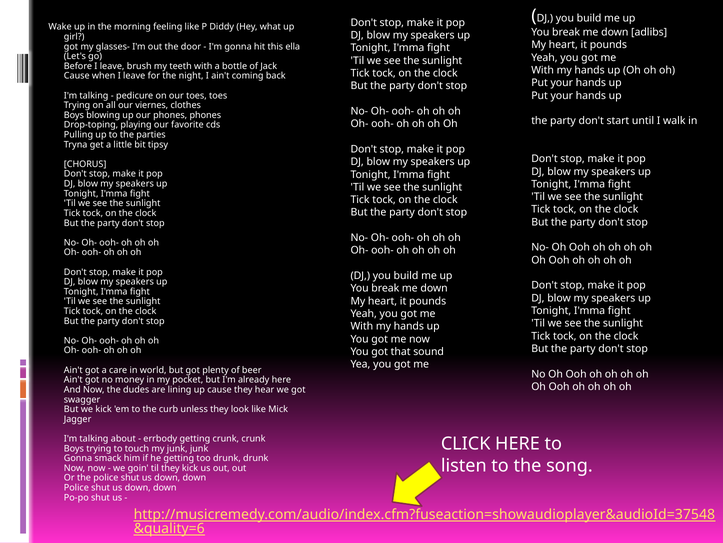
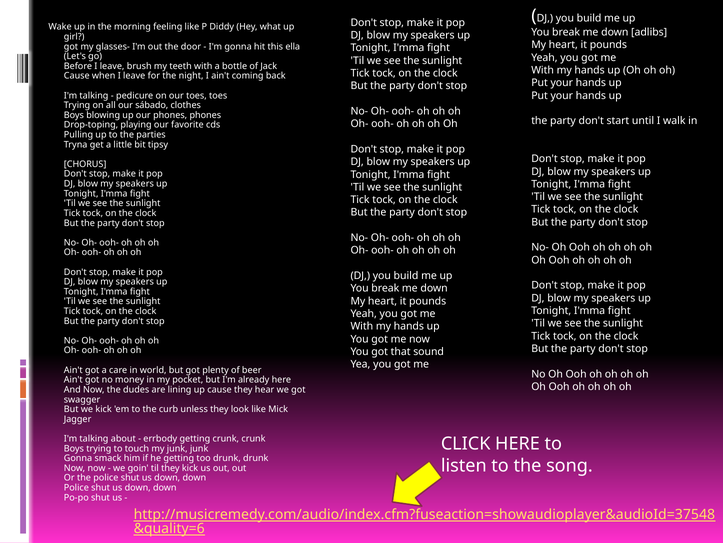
viernes: viernes -> sábado
